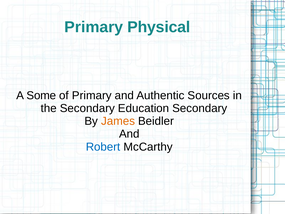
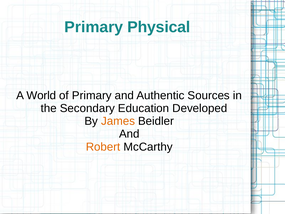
Some: Some -> World
Education Secondary: Secondary -> Developed
Robert colour: blue -> orange
